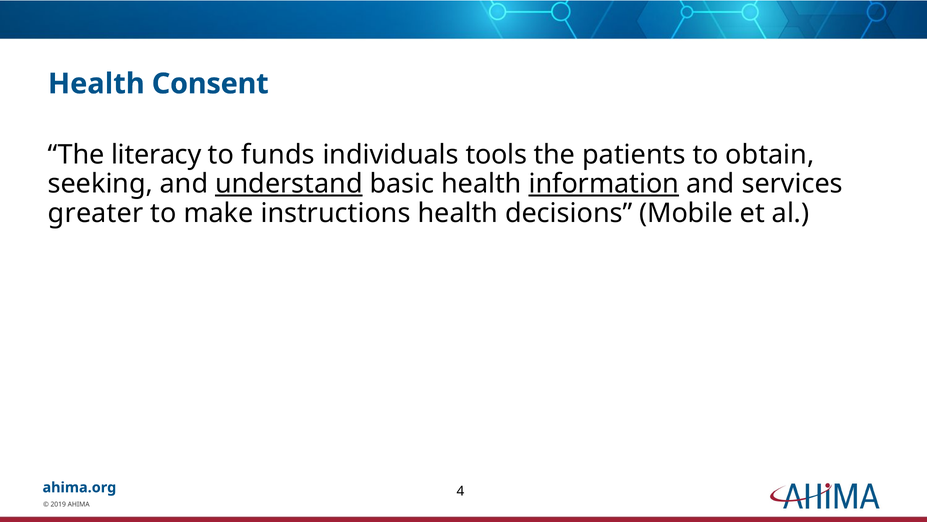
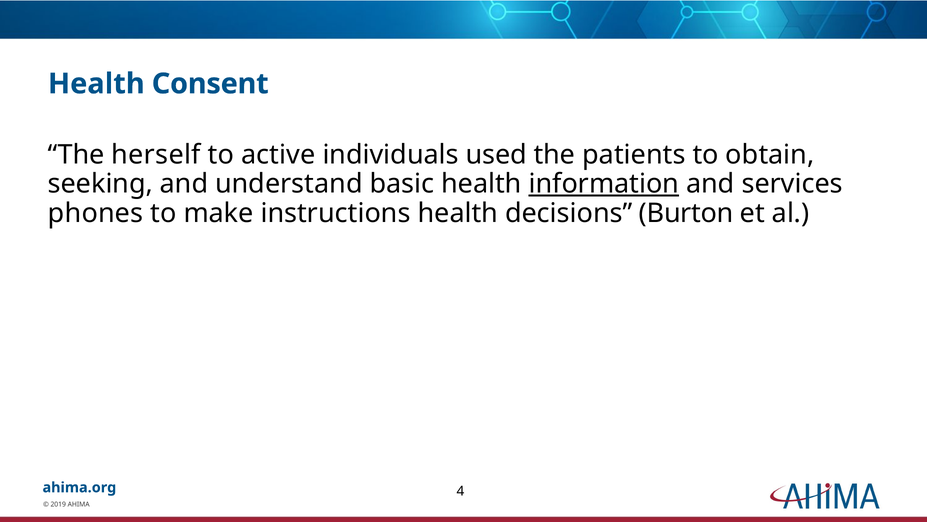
literacy: literacy -> herself
funds: funds -> active
tools: tools -> used
understand underline: present -> none
greater: greater -> phones
Mobile: Mobile -> Burton
